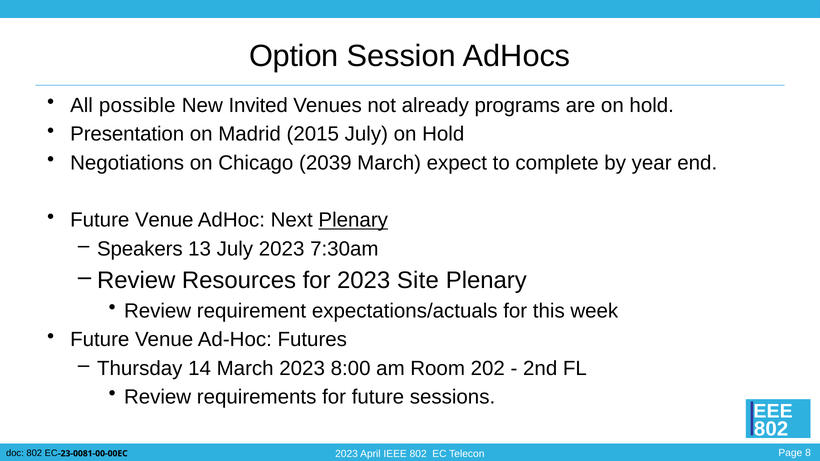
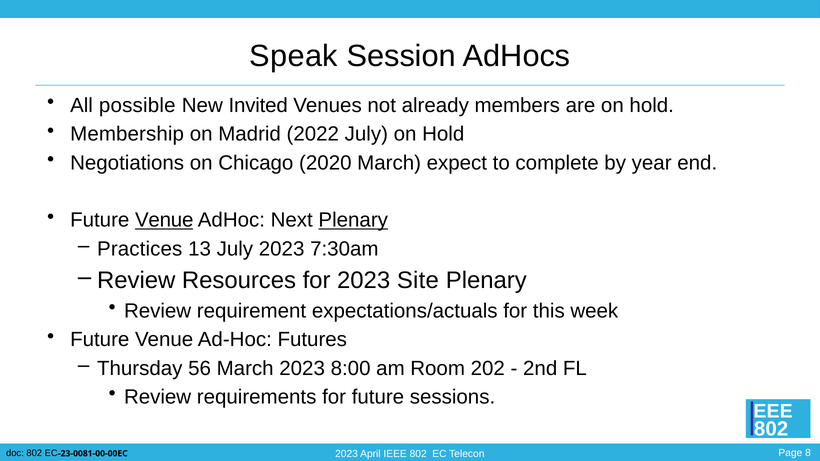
Option: Option -> Speak
programs: programs -> members
Presentation: Presentation -> Membership
2015: 2015 -> 2022
2039: 2039 -> 2020
Venue at (164, 220) underline: none -> present
Speakers: Speakers -> Practices
14: 14 -> 56
